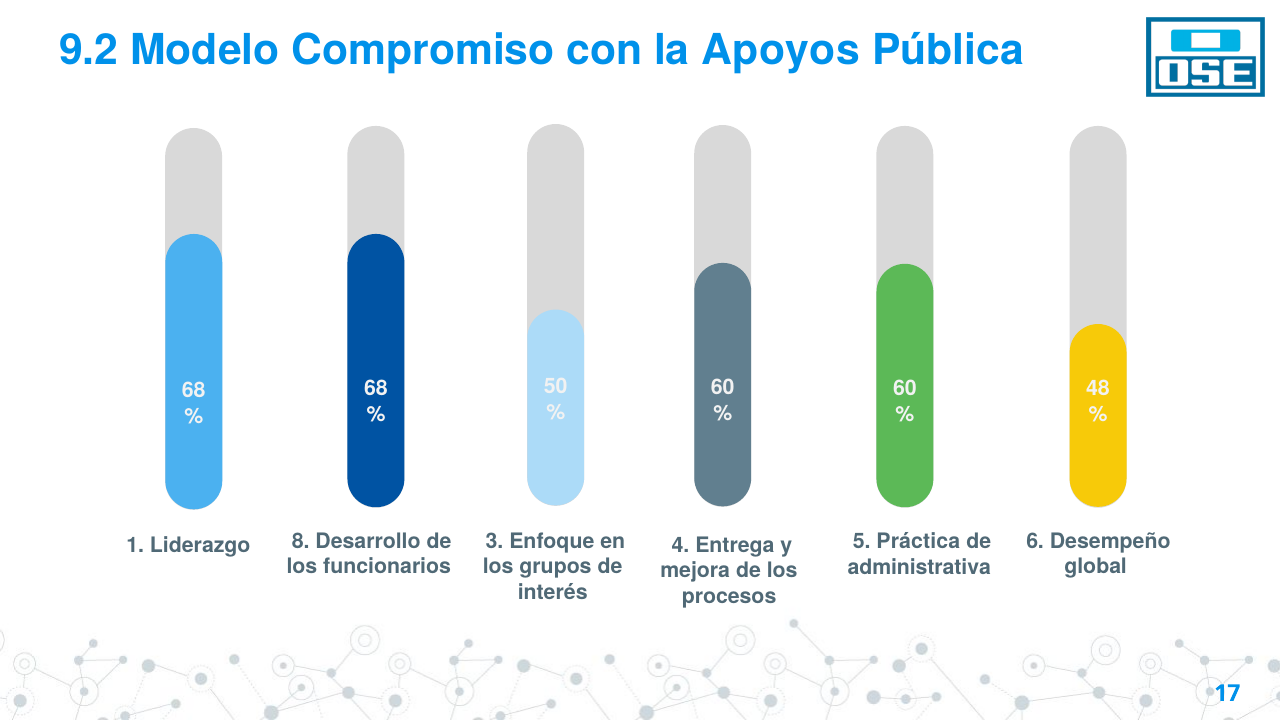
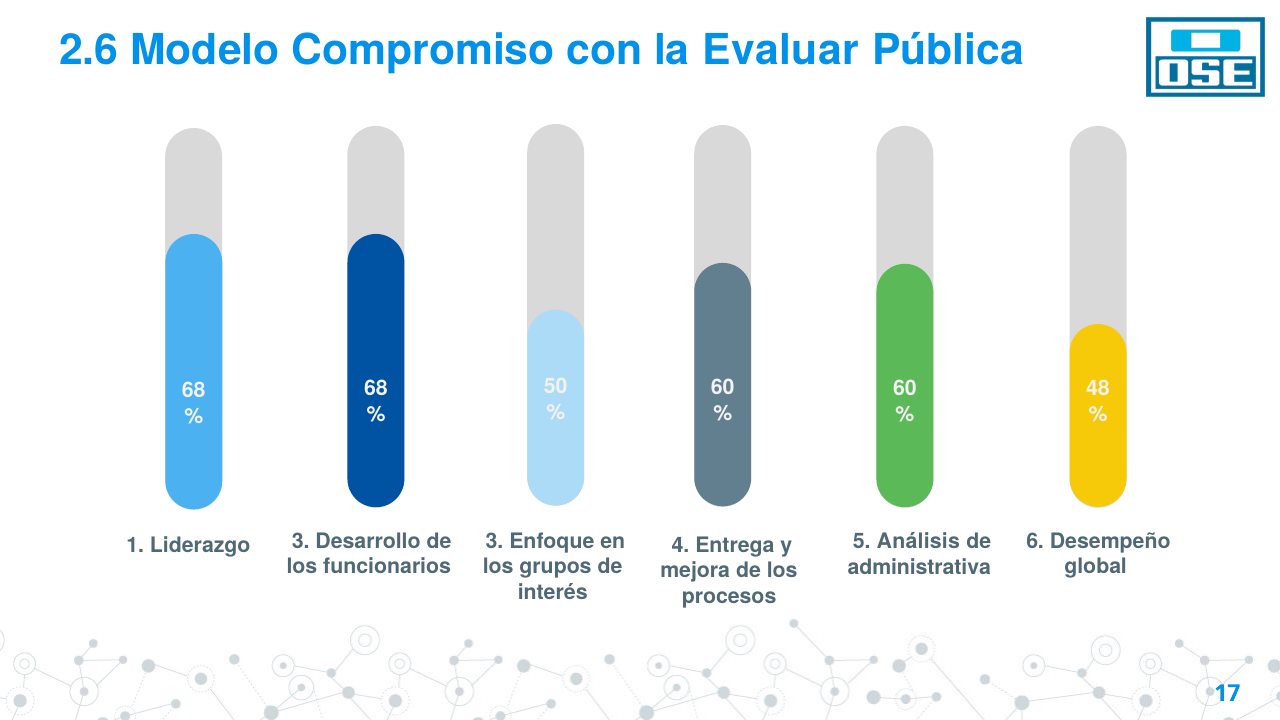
9.2: 9.2 -> 2.6
Apoyos: Apoyos -> Evaluar
Práctica: Práctica -> Análisis
Liderazgo 8: 8 -> 3
